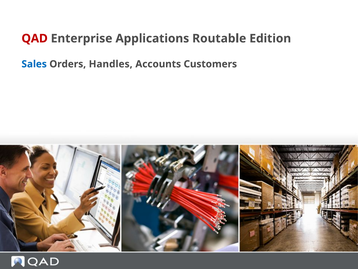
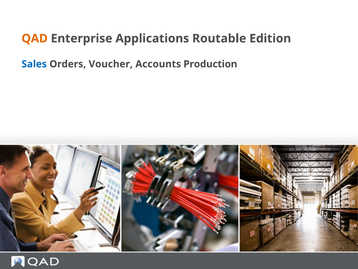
QAD colour: red -> orange
Handles: Handles -> Voucher
Customers: Customers -> Production
